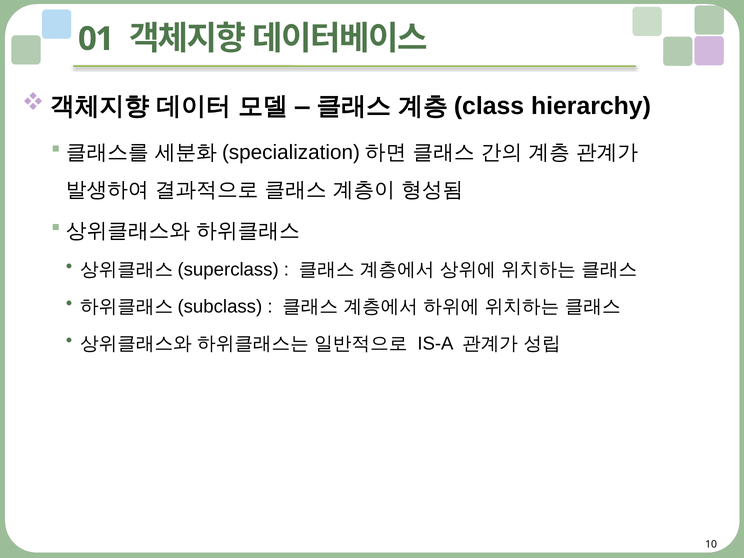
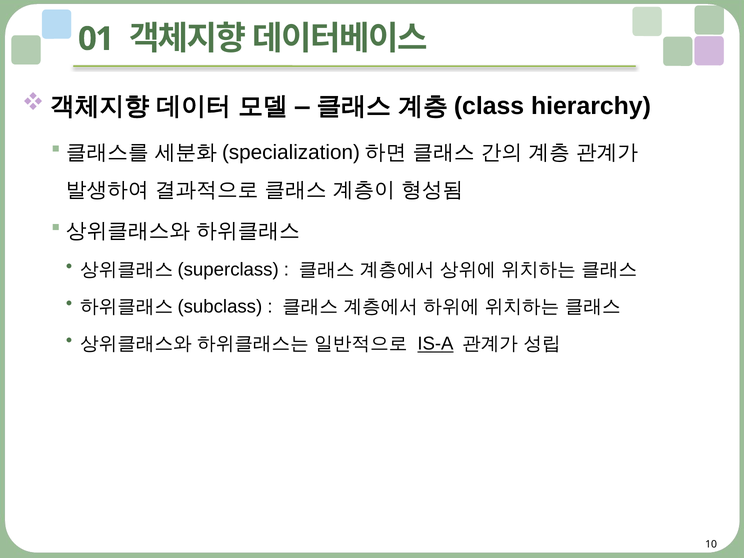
IS-A underline: none -> present
